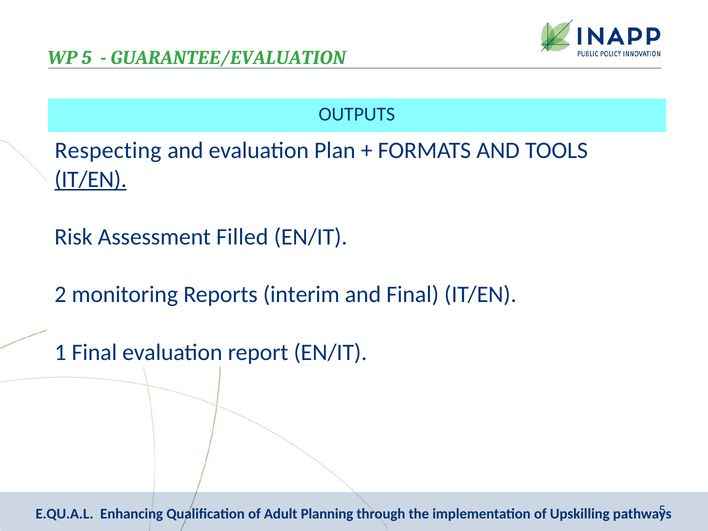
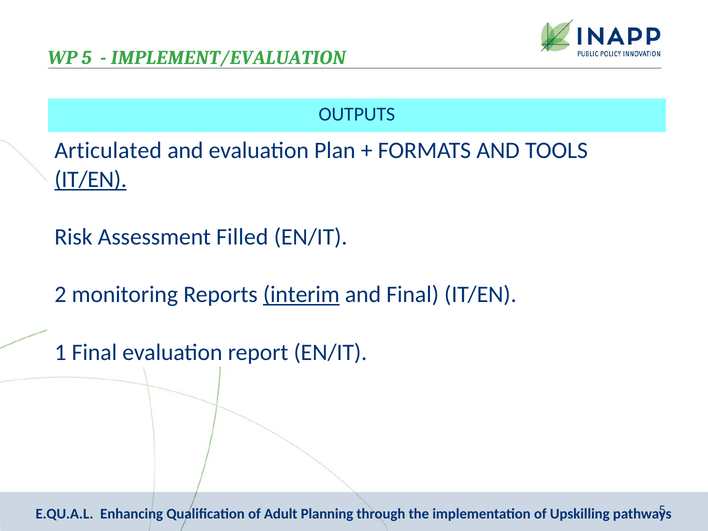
GUARANTEE/EVALUATION: GUARANTEE/EVALUATION -> IMPLEMENT/EVALUATION
Respecting: Respecting -> Articulated
interim underline: none -> present
